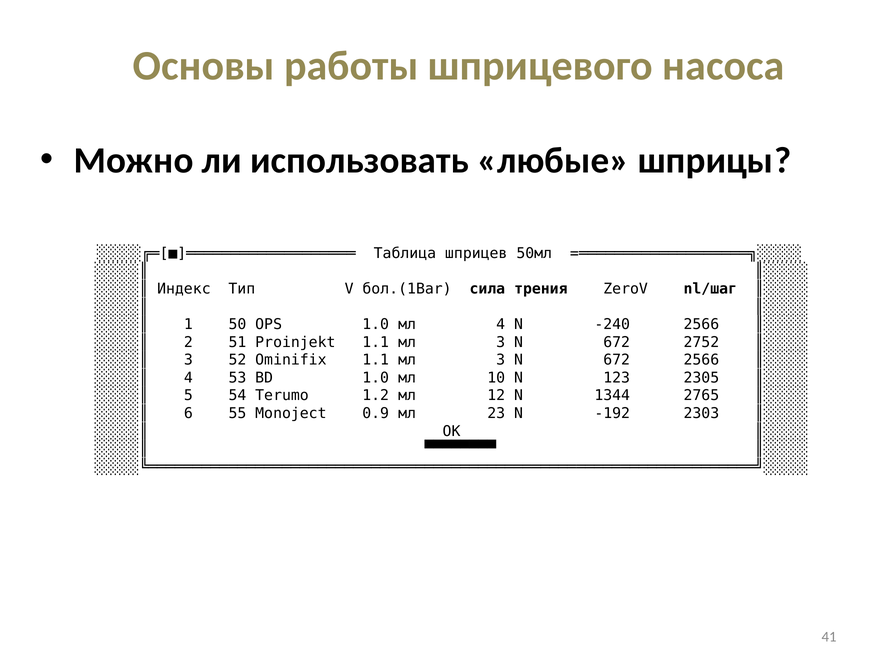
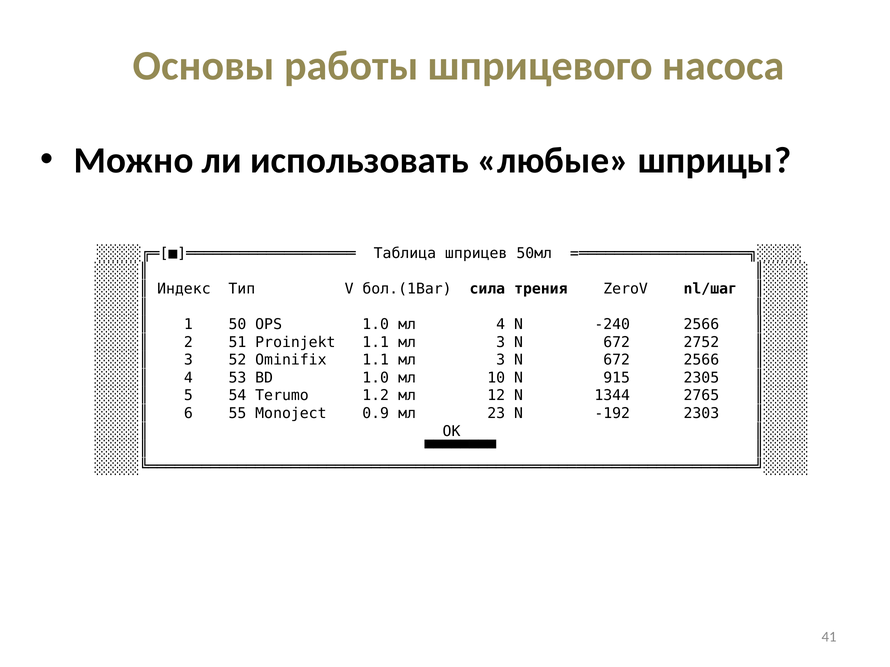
123: 123 -> 915
